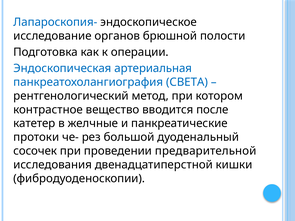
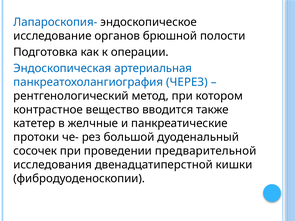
СВЕТА: СВЕТА -> ЧЕРЕЗ
после: после -> также
